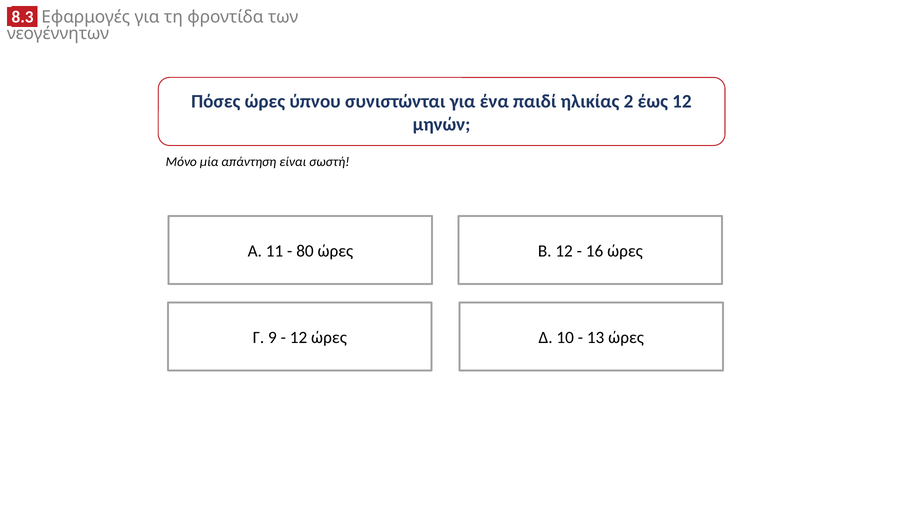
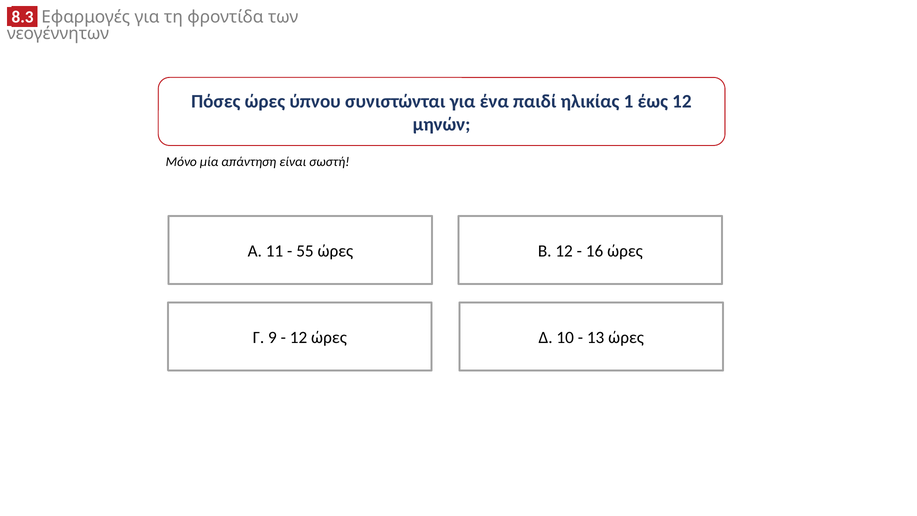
2: 2 -> 1
80: 80 -> 55
